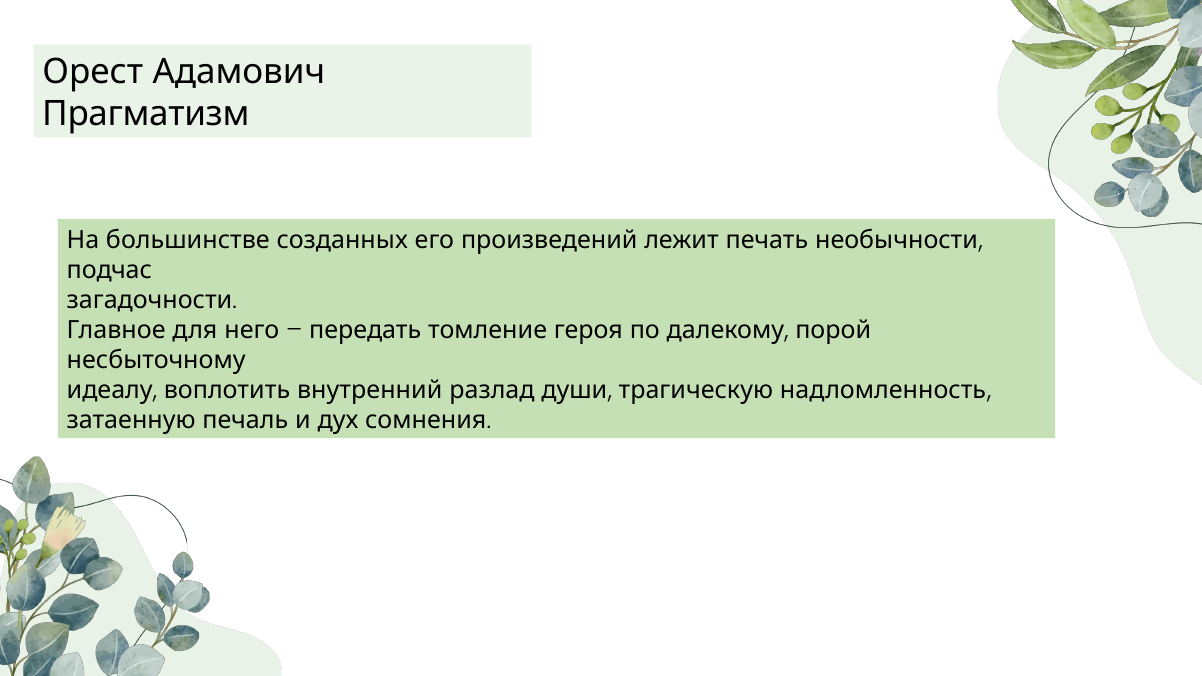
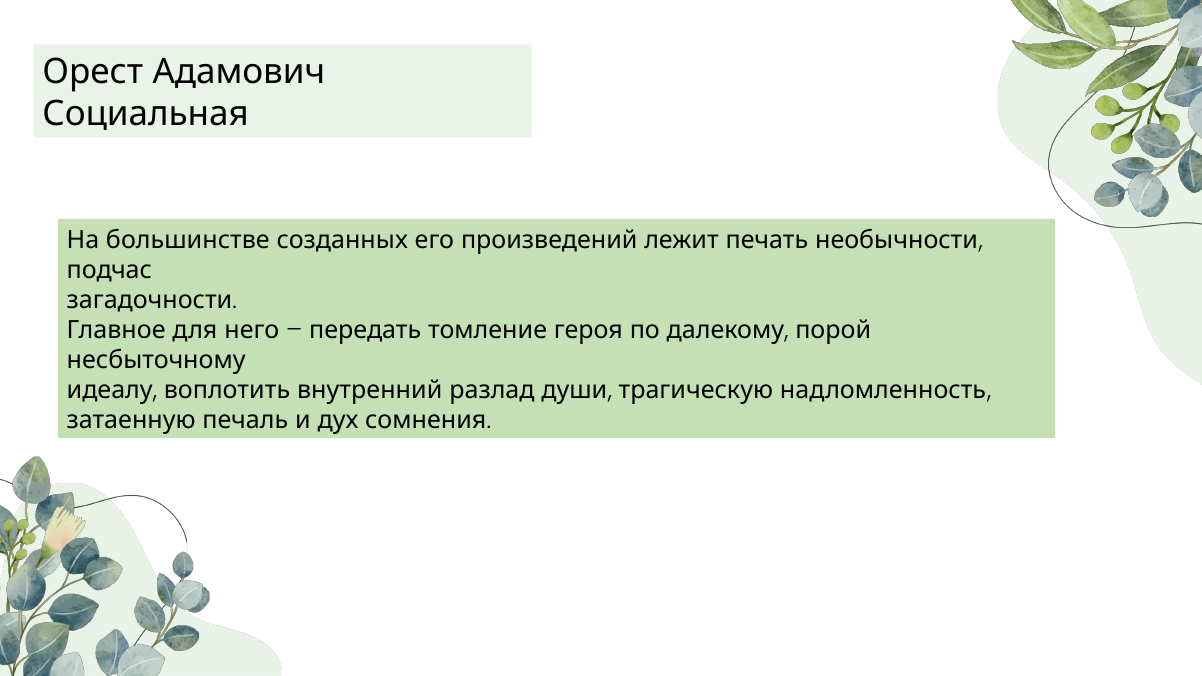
Прагматизм: Прагматизм -> Социальная
